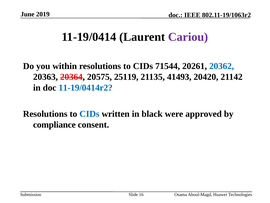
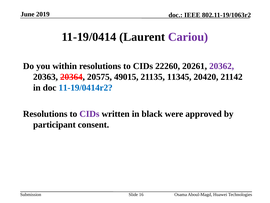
71544: 71544 -> 22260
20362 colour: blue -> purple
25119: 25119 -> 49015
41493: 41493 -> 11345
CIDs at (89, 114) colour: blue -> purple
compliance: compliance -> participant
